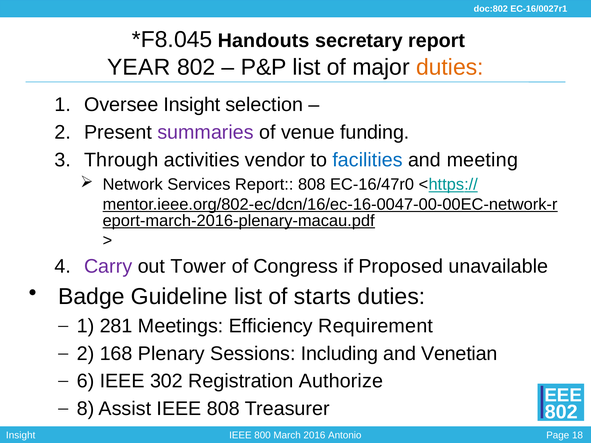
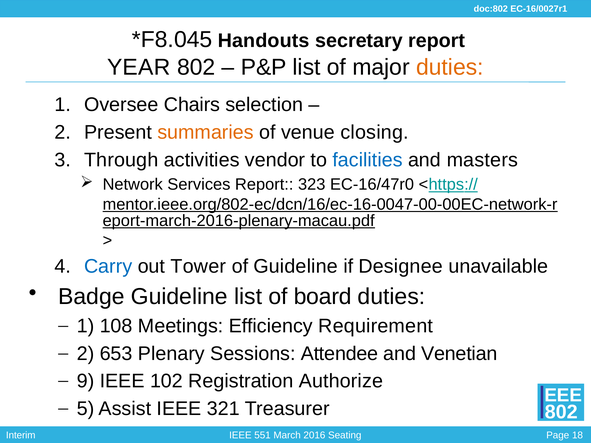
Oversee Insight: Insight -> Chairs
summaries colour: purple -> orange
funding: funding -> closing
meeting: meeting -> masters
Report 808: 808 -> 323
Carry colour: purple -> blue
of Congress: Congress -> Guideline
Proposed: Proposed -> Designee
starts: starts -> board
281: 281 -> 108
168: 168 -> 653
Including: Including -> Attendee
6: 6 -> 9
302: 302 -> 102
8: 8 -> 5
IEEE 808: 808 -> 321
Insight at (21, 435): Insight -> Interim
800: 800 -> 551
Antonio: Antonio -> Seating
